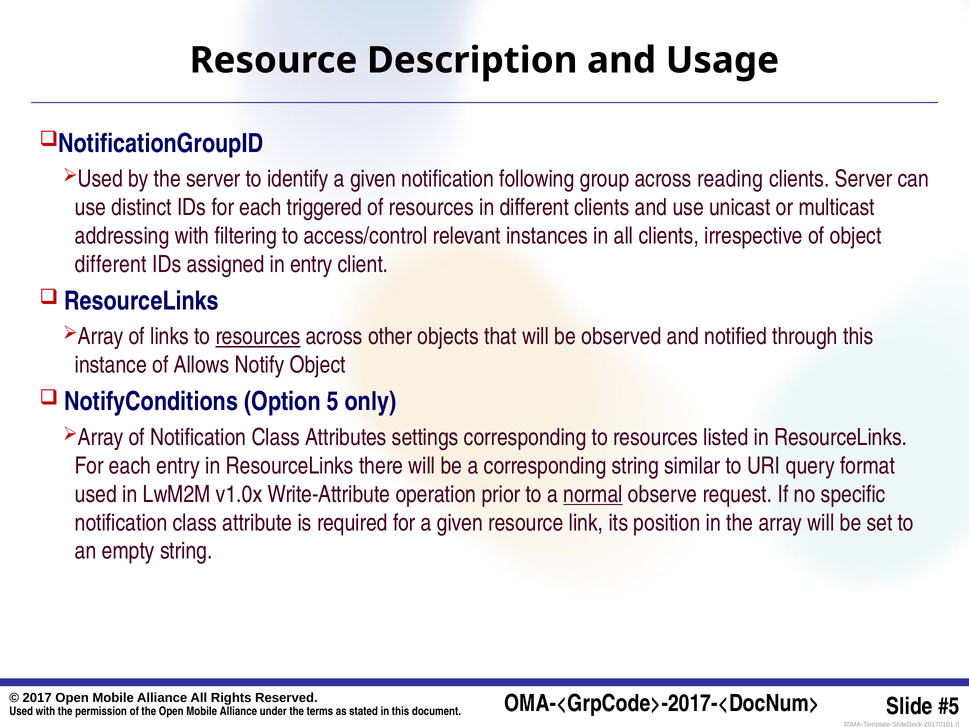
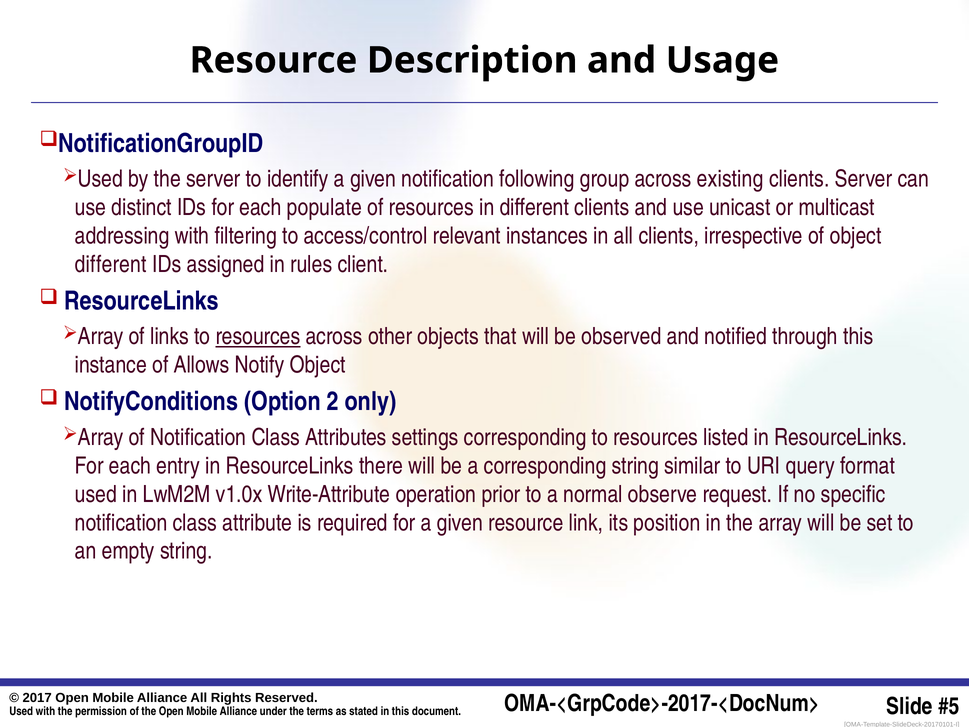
reading: reading -> existing
triggered: triggered -> populate
in entry: entry -> rules
5: 5 -> 2
normal underline: present -> none
